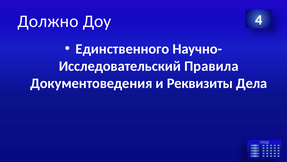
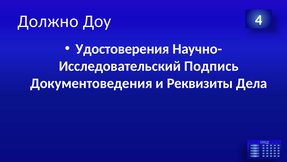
Единственного: Единственного -> Удостоверения
Правила: Правила -> Подпись
